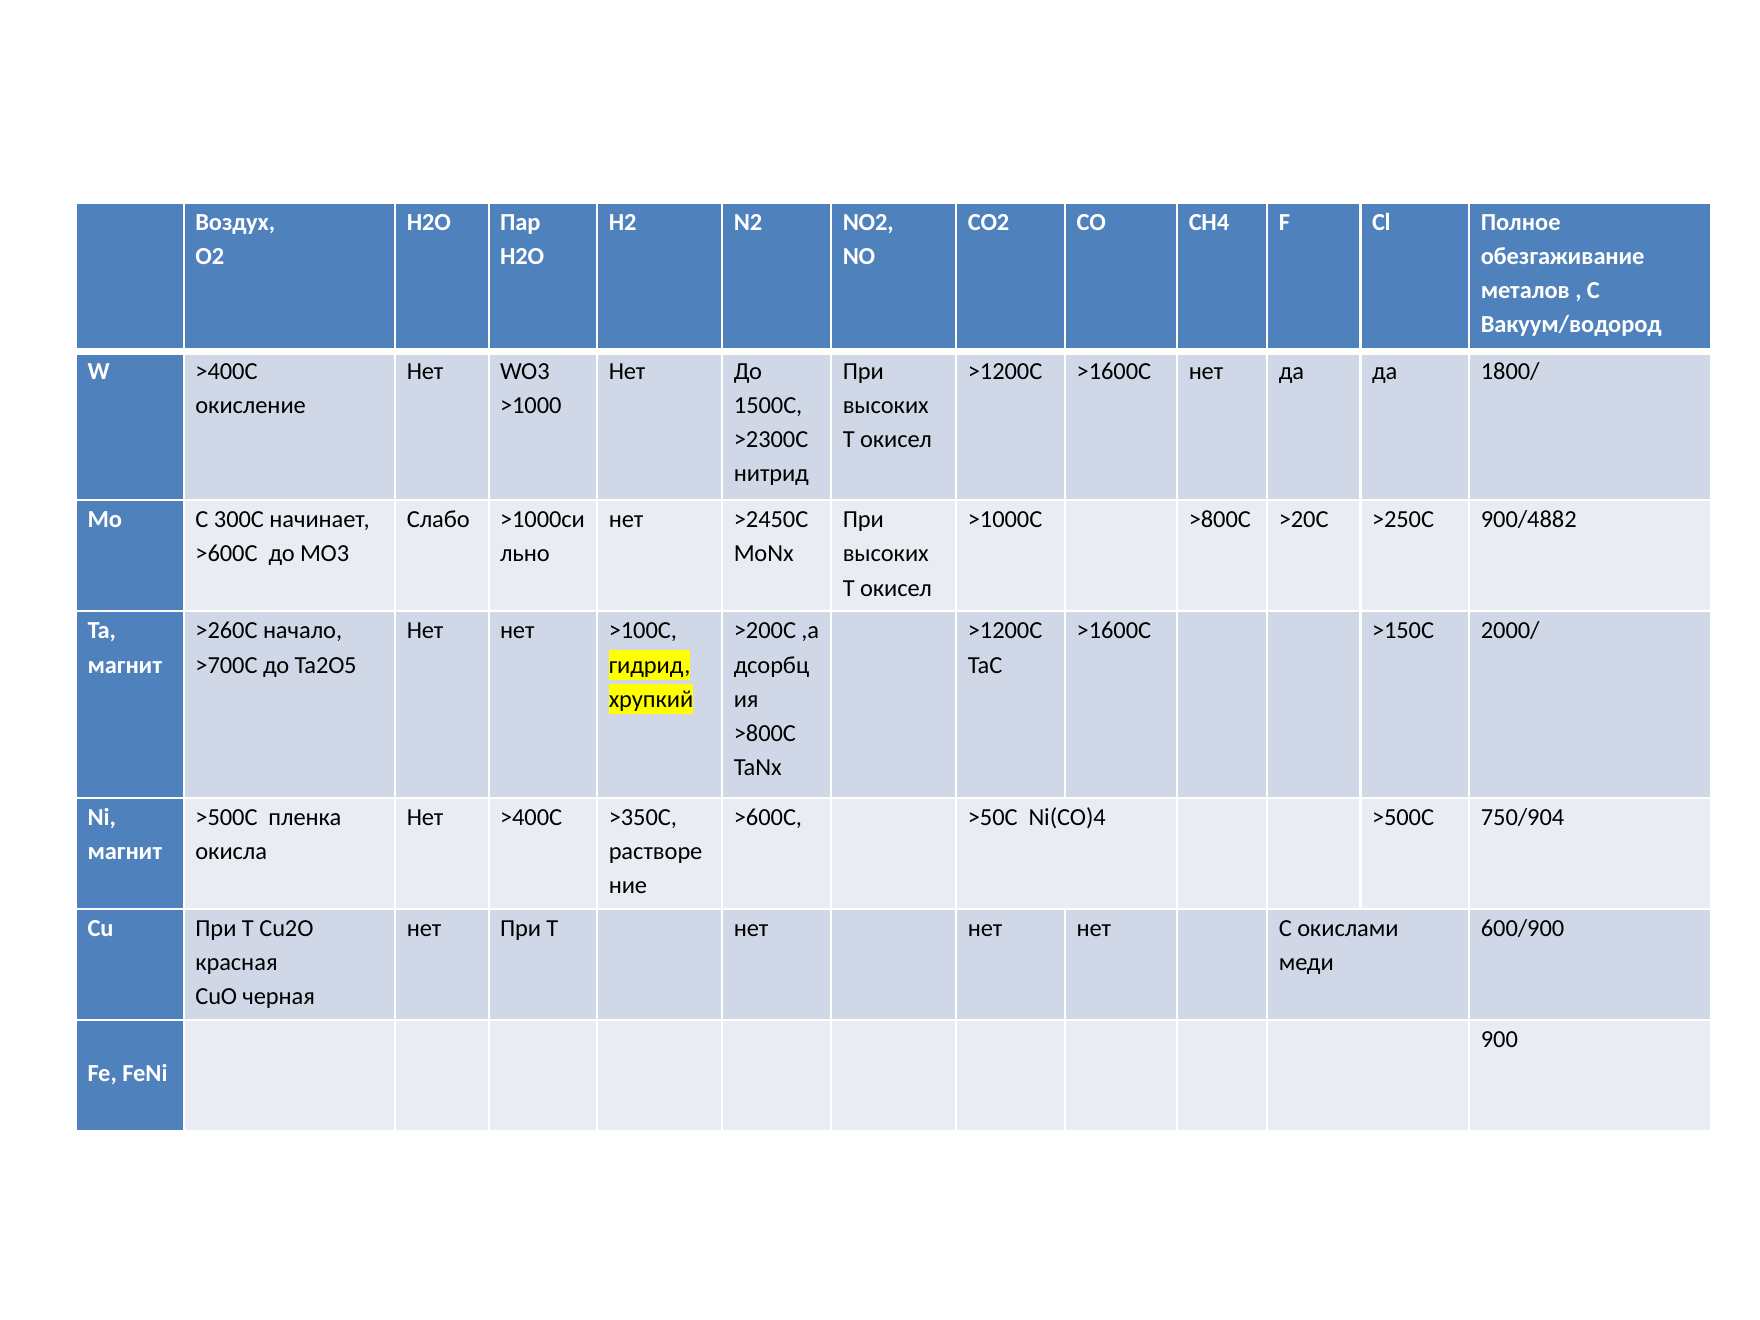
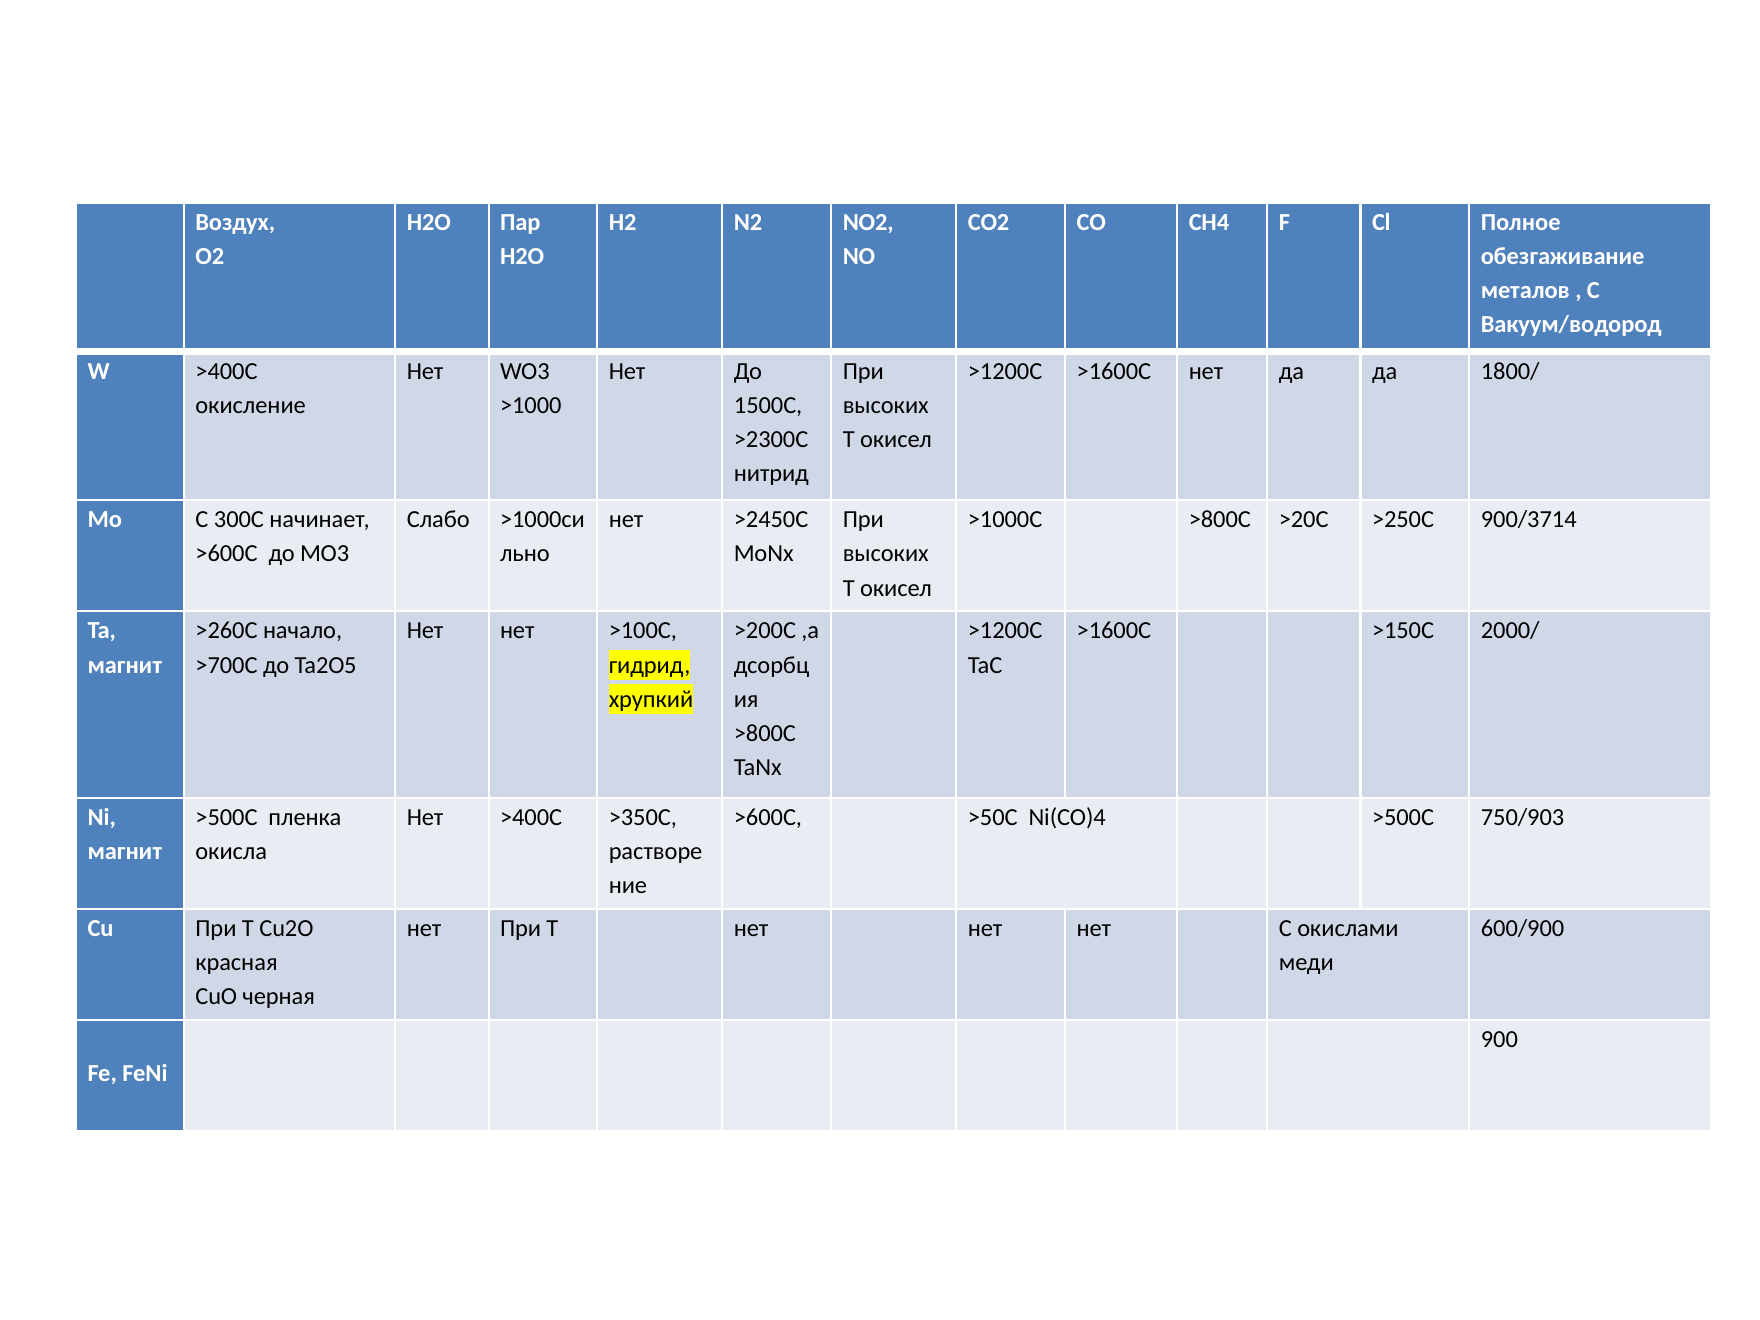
900/4882: 900/4882 -> 900/3714
750/904: 750/904 -> 750/903
